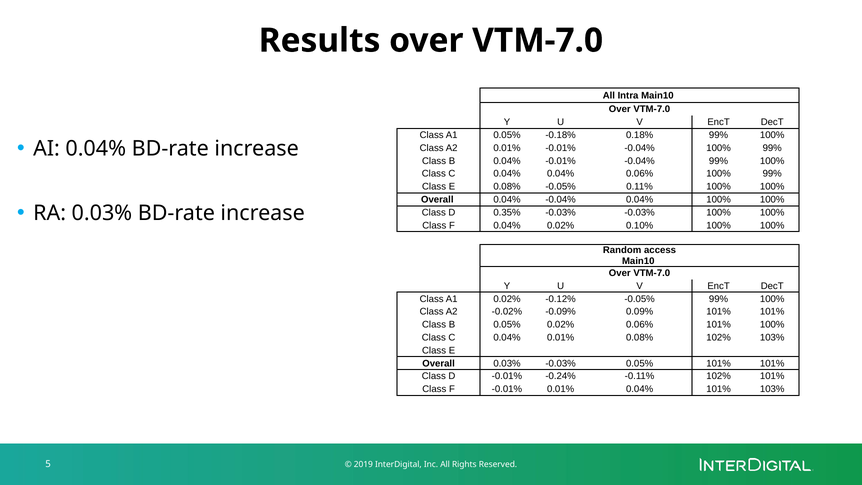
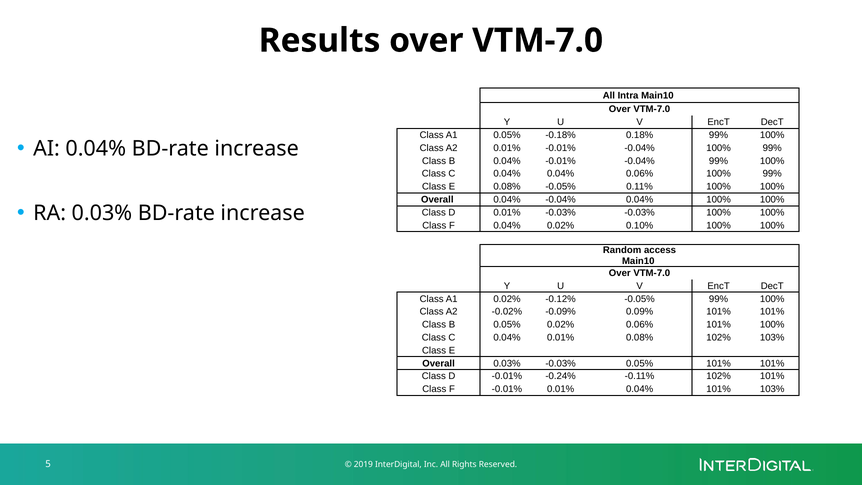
D 0.35%: 0.35% -> 0.01%
